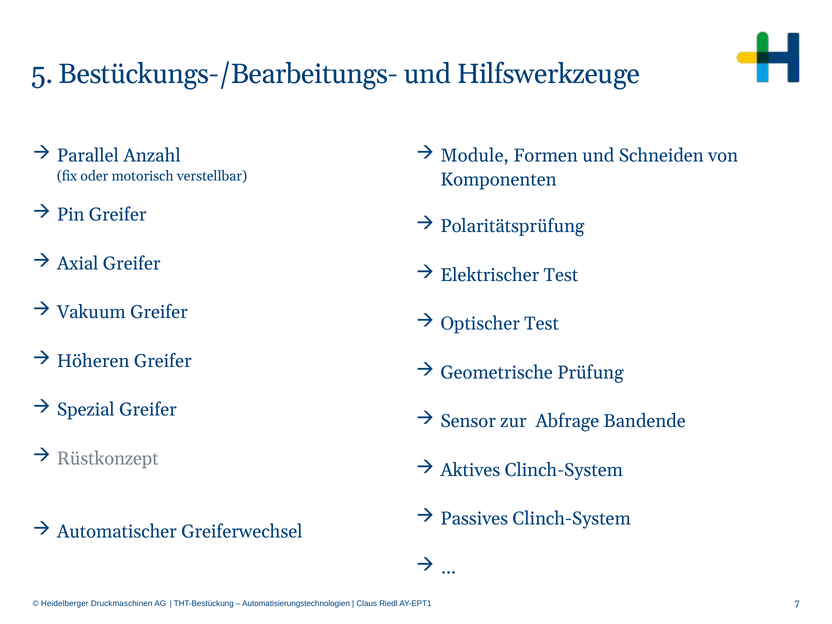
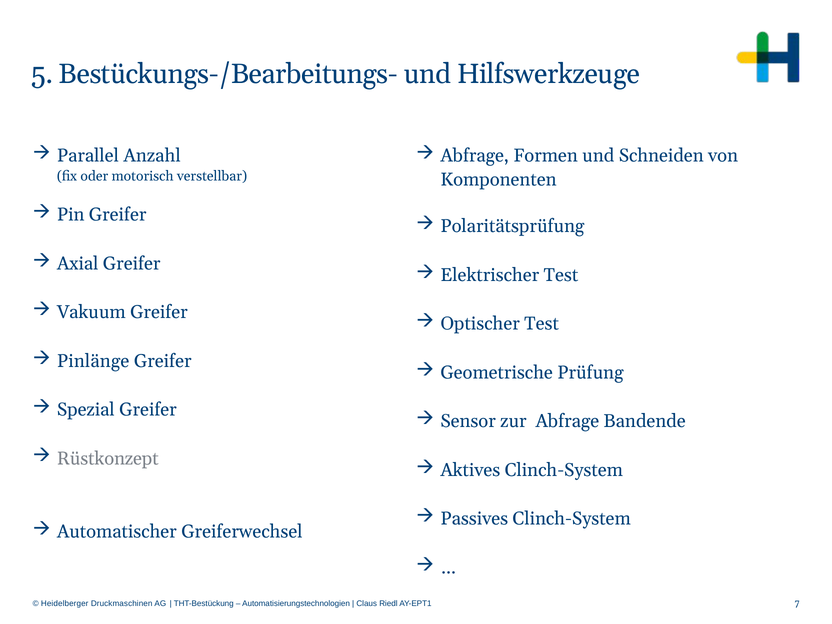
Module at (475, 155): Module -> Abfrage
Höheren: Höheren -> Pinlänge
